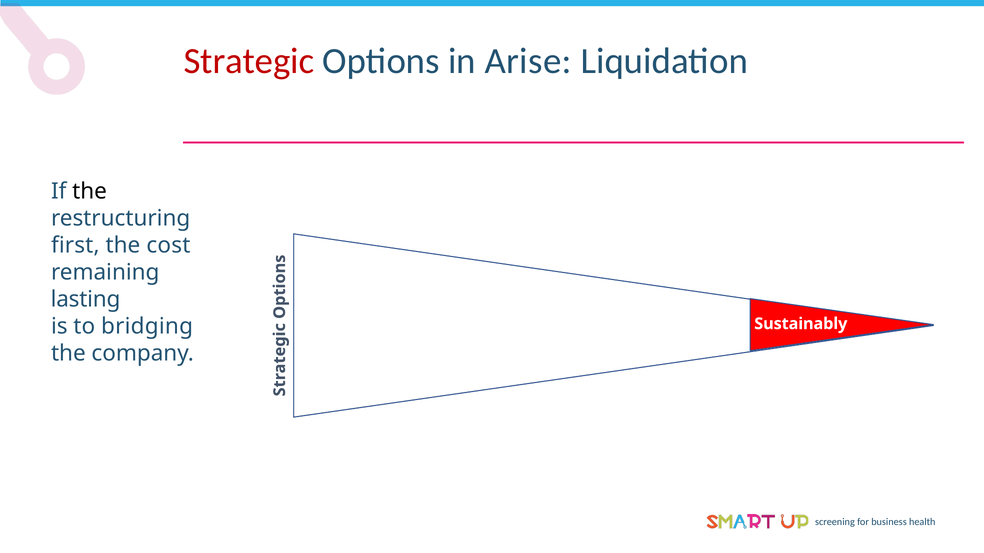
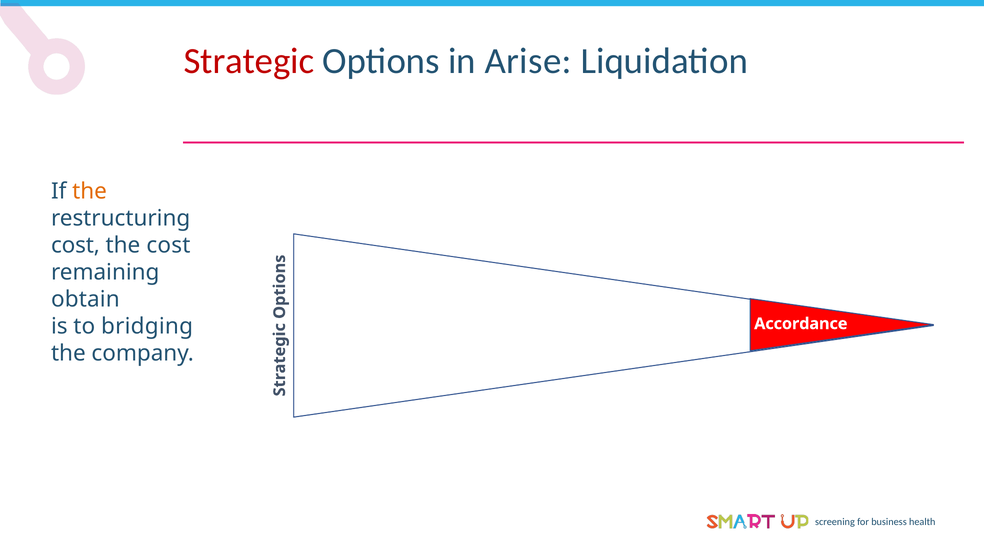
the at (90, 191) colour: black -> orange
first at (75, 245): first -> cost
lasting: lasting -> obtain
Sustainably: Sustainably -> Accordance
